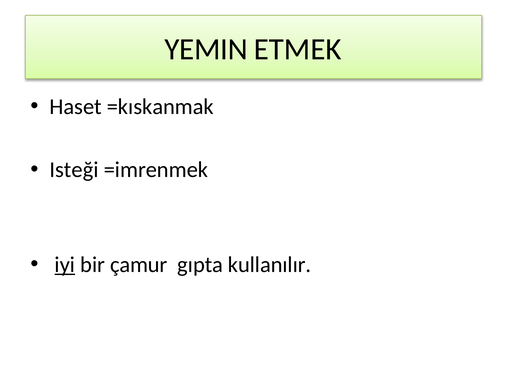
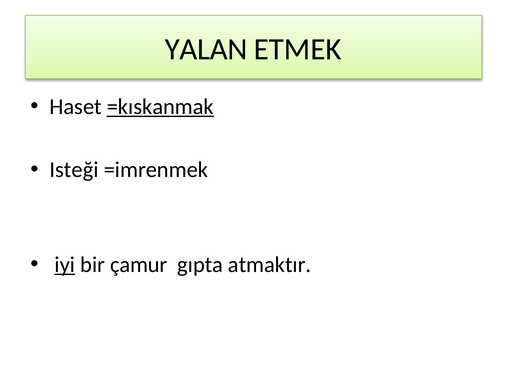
YEMIN: YEMIN -> YALAN
=kıskanmak underline: none -> present
kullanılır: kullanılır -> atmaktır
